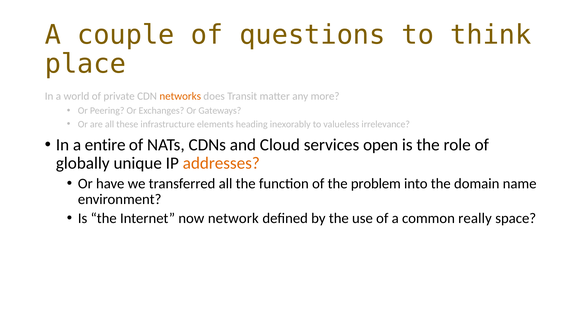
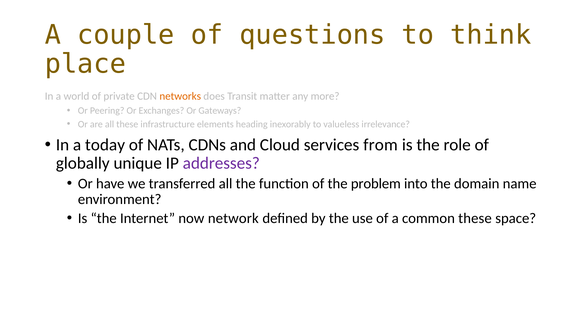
entire: entire -> today
open: open -> from
addresses colour: orange -> purple
common really: really -> these
